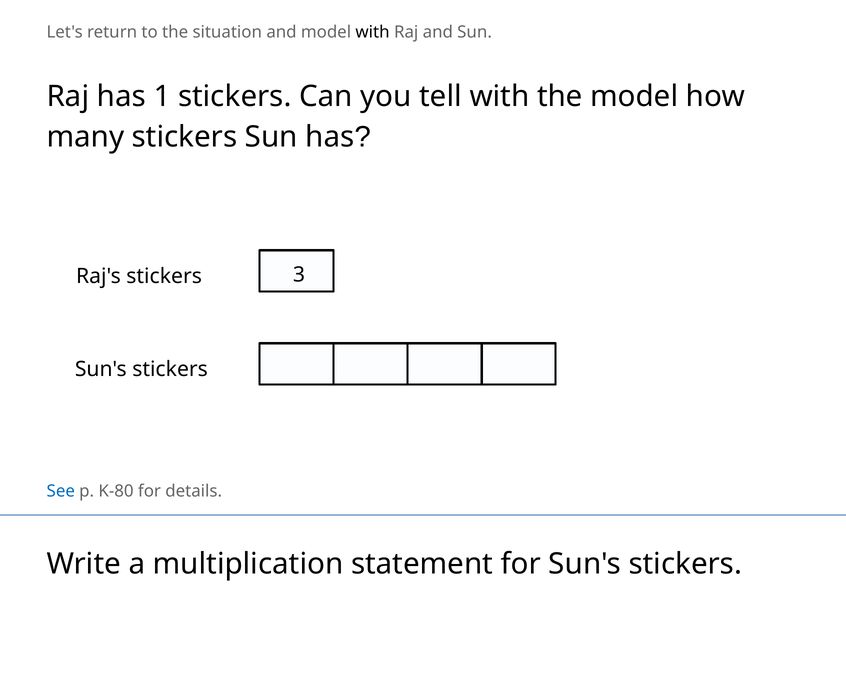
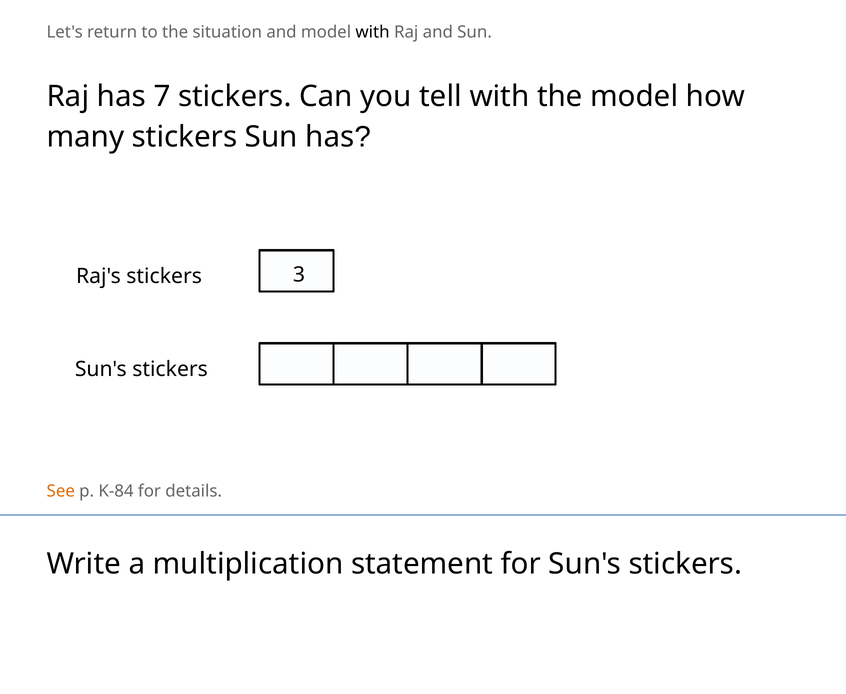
1: 1 -> 7
See colour: blue -> orange
K-80: K-80 -> K-84
